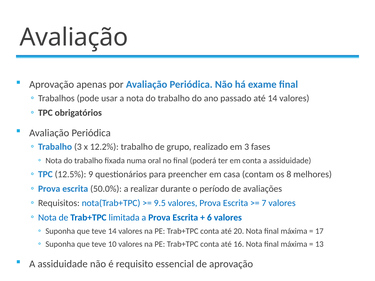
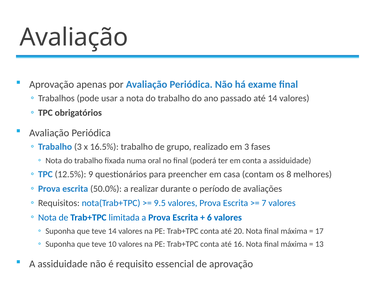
12.2%: 12.2% -> 16.5%
